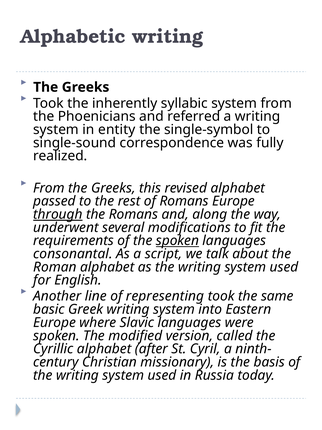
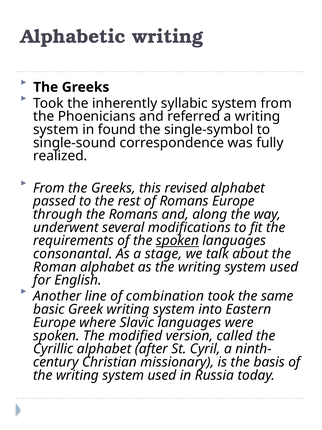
entity: entity -> found
through underline: present -> none
script: script -> stage
representing: representing -> combination
